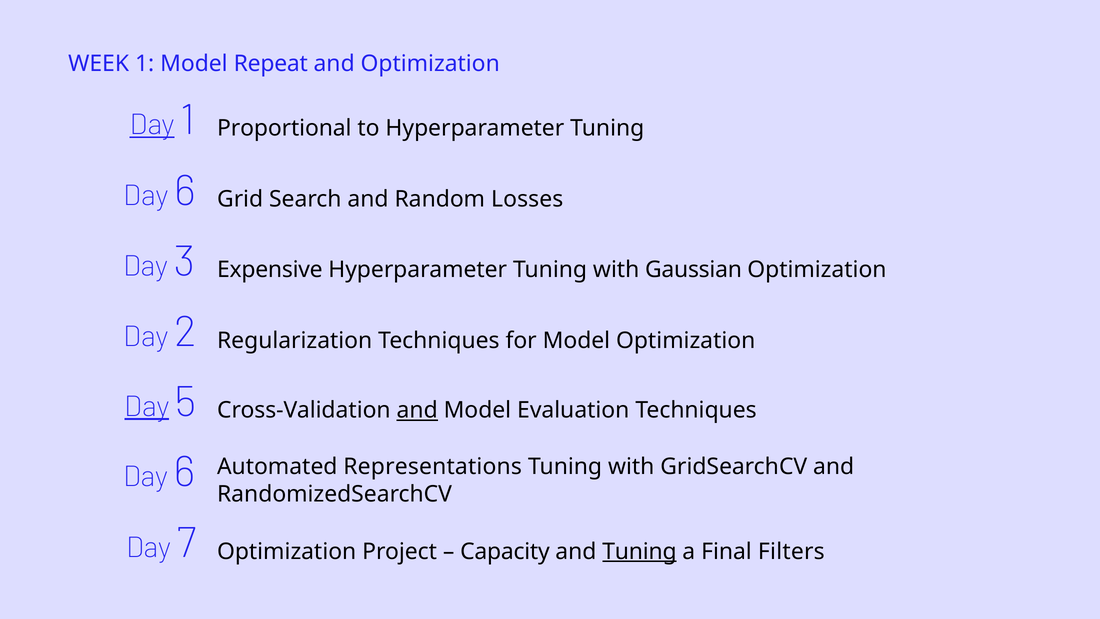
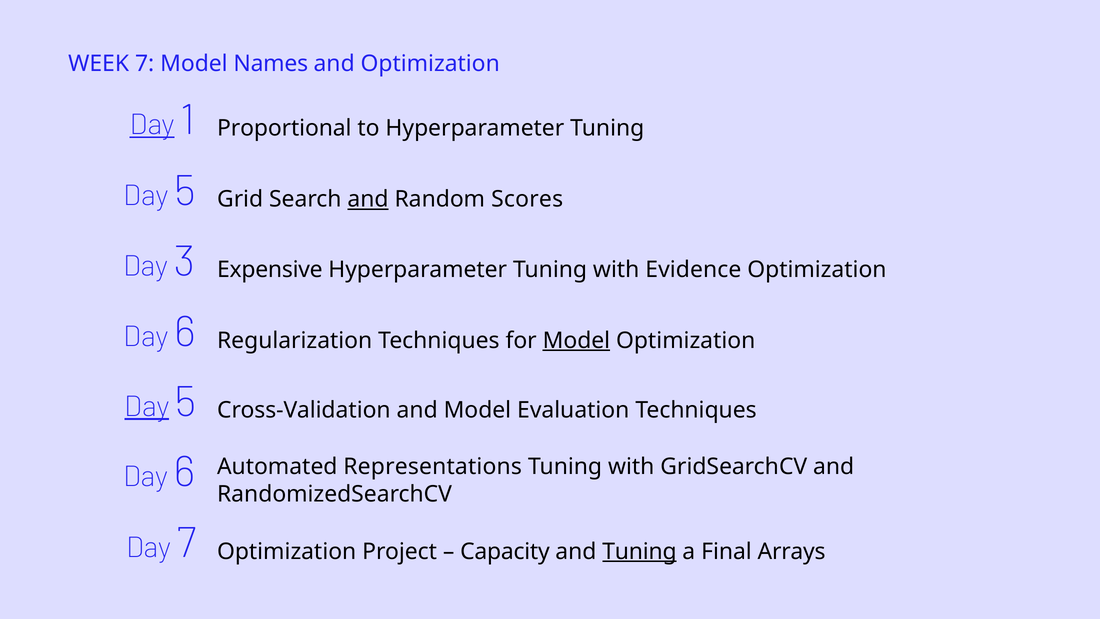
WEEK 1: 1 -> 7
Repeat: Repeat -> Names
6 at (185, 191): 6 -> 5
and at (368, 199) underline: none -> present
Losses: Losses -> Scores
Gaussian: Gaussian -> Evidence
2 at (185, 332): 2 -> 6
Model at (576, 340) underline: none -> present
and at (417, 410) underline: present -> none
Filters: Filters -> Arrays
